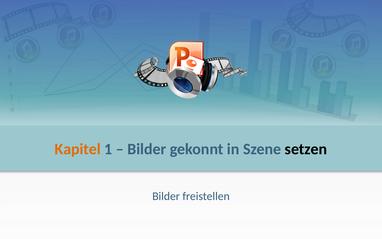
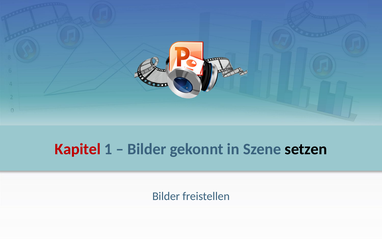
Kapitel colour: orange -> red
